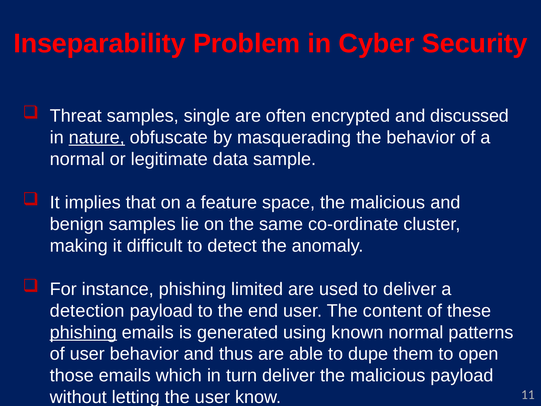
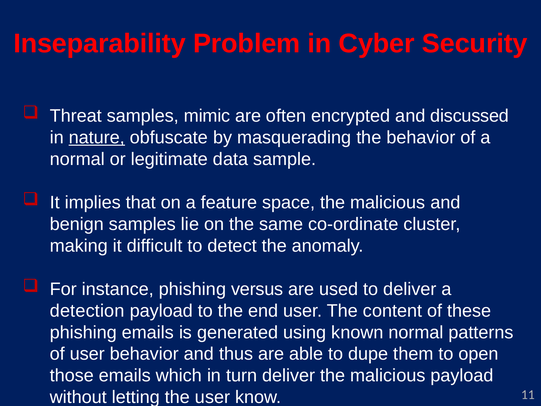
single: single -> mimic
limited: limited -> versus
phishing at (83, 332) underline: present -> none
